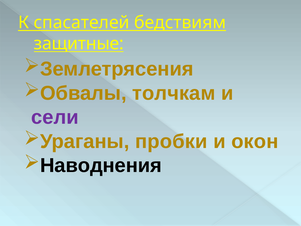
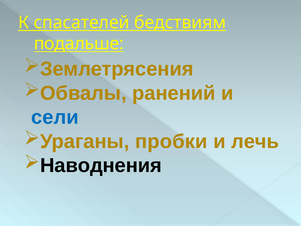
защитные: защитные -> подальше
толчкам: толчкам -> ранений
сели colour: purple -> blue
окон: окон -> лечь
